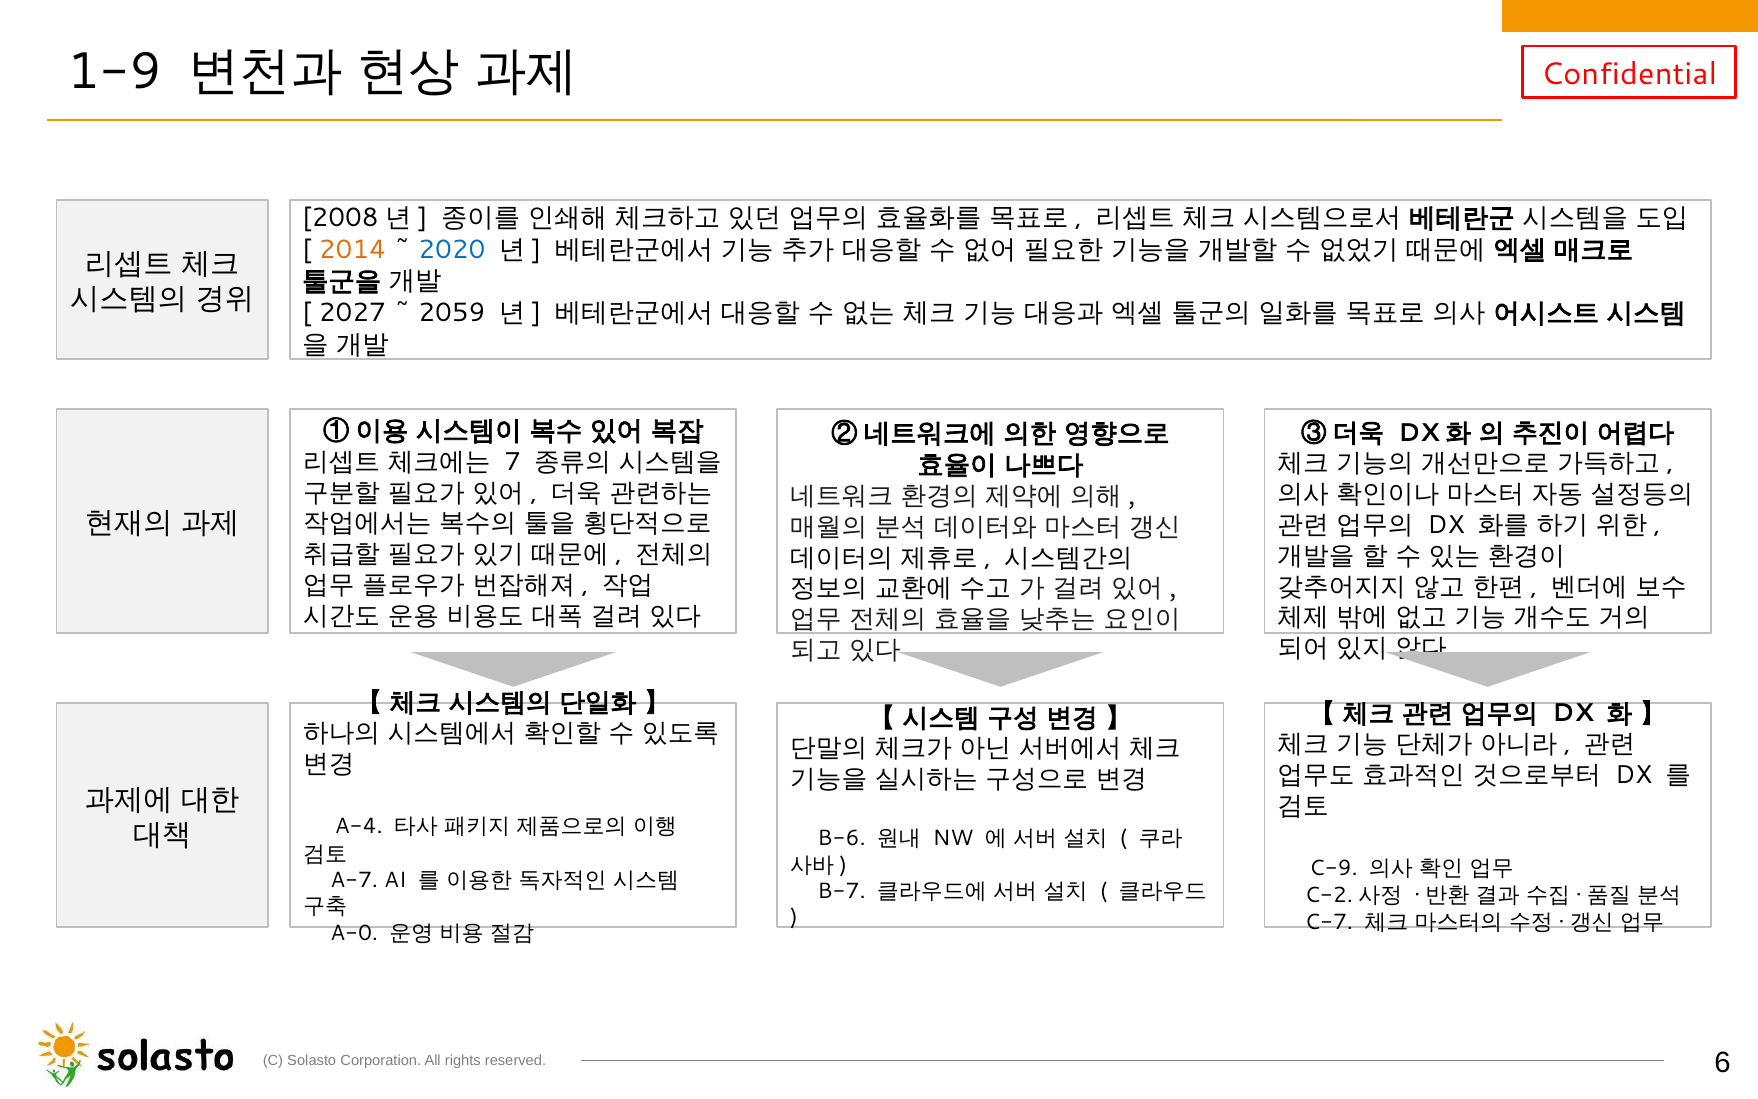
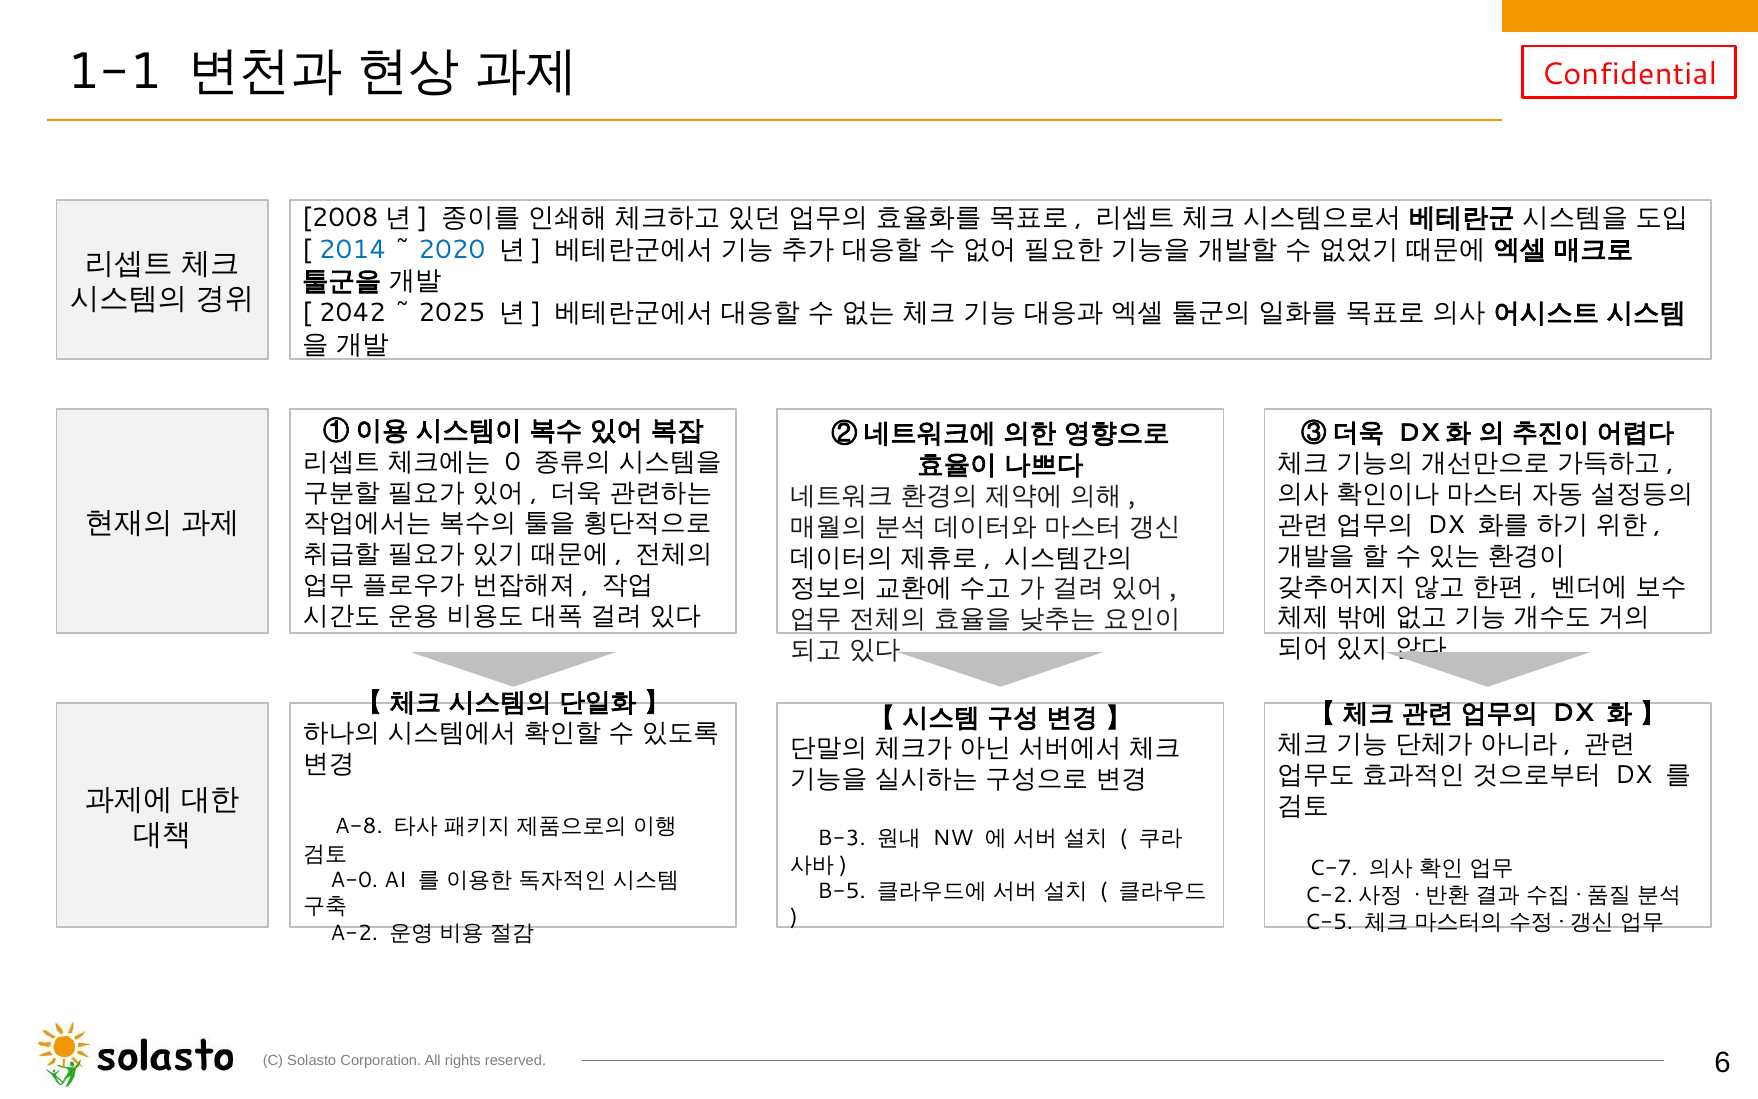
1-9: 1-9 -> 1-1
2014 colour: orange -> blue
2027: 2027 -> 2042
2059: 2059 -> 2025
7: 7 -> 0
A-4: A-4 -> A-8
B-6: B-6 -> B-3
C-9: C-9 -> C-7
A-7: A-7 -> A-0
B-7: B-7 -> B-5
C-7: C-7 -> C-5
A-0: A-0 -> A-2
